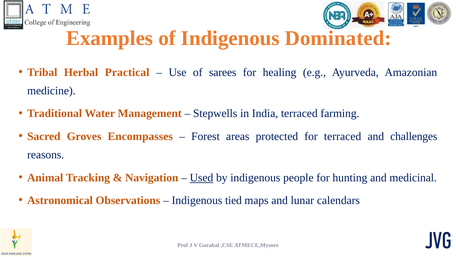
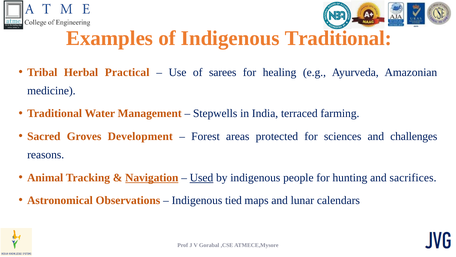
Indigenous Dominated: Dominated -> Traditional
Encompasses: Encompasses -> Development
for terraced: terraced -> sciences
Navigation underline: none -> present
medicinal: medicinal -> sacrifices
